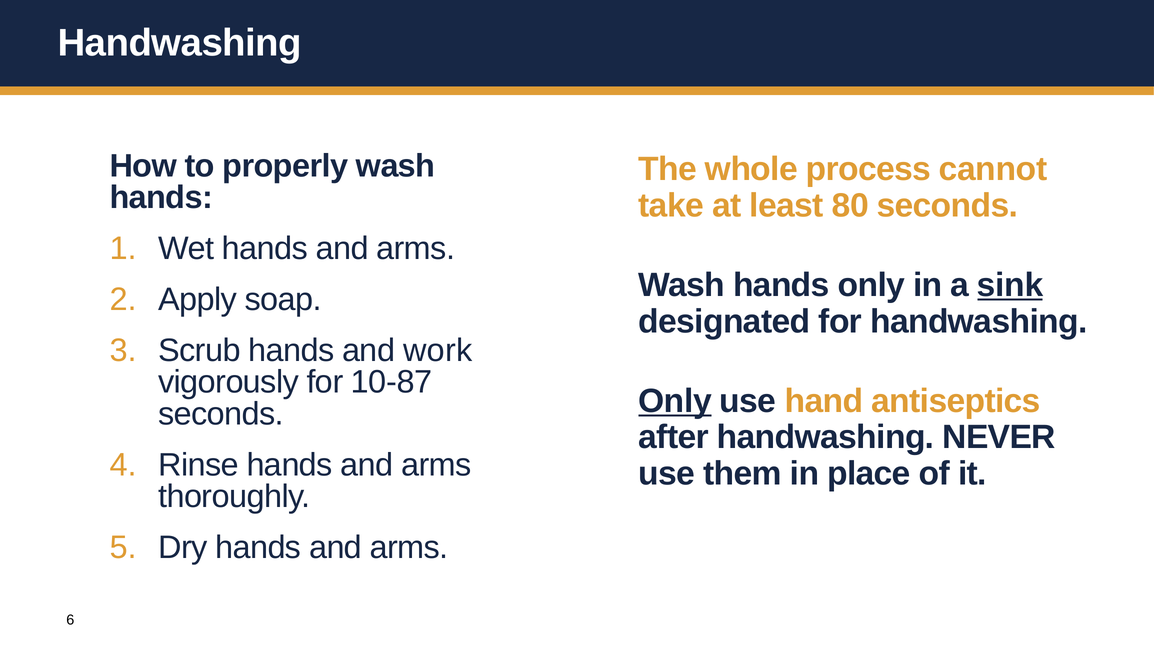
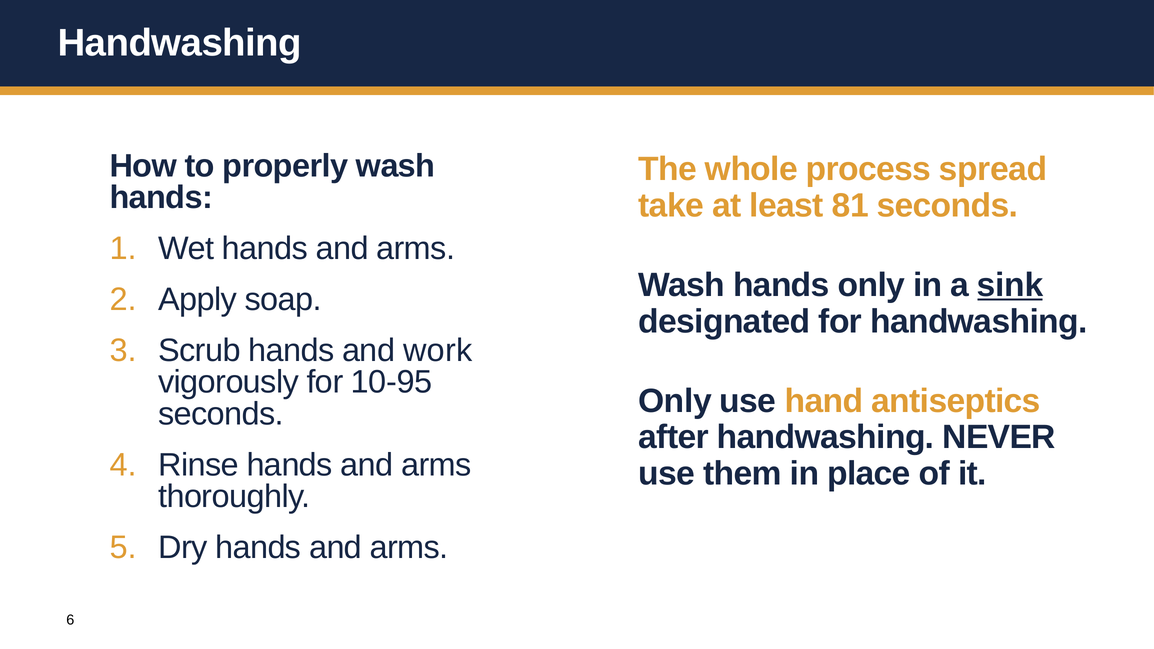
cannot: cannot -> spread
80: 80 -> 81
10-87: 10-87 -> 10-95
Only at (675, 401) underline: present -> none
